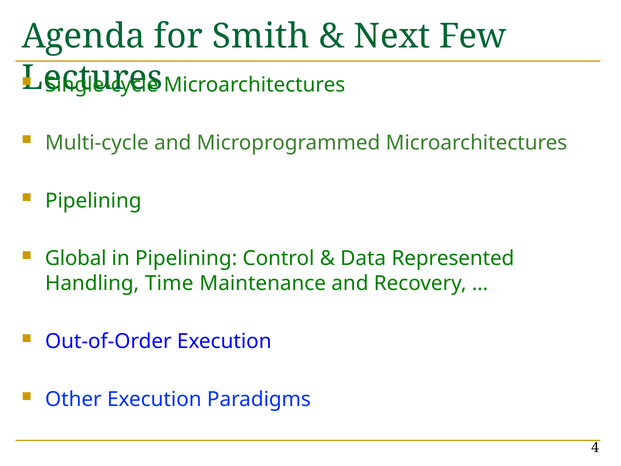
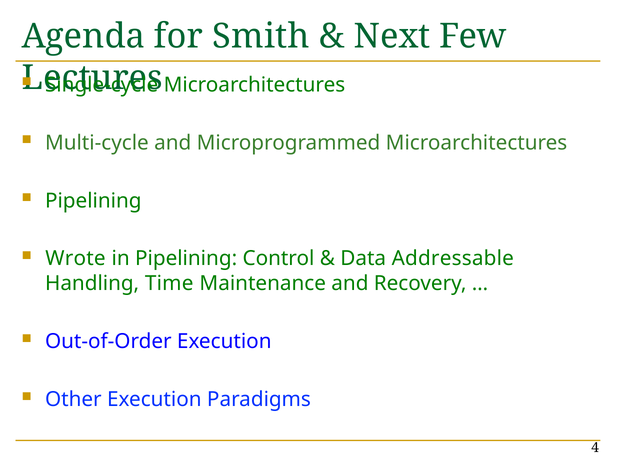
Global: Global -> Wrote
Represented: Represented -> Addressable
